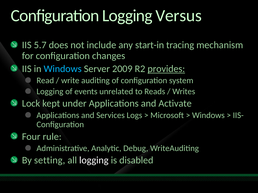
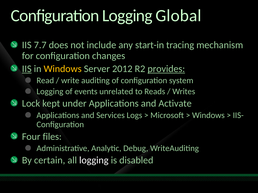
Versus: Versus -> Global
5.7: 5.7 -> 7.7
IIS at (27, 69) underline: none -> present
Windows at (63, 69) colour: light blue -> yellow
2009: 2009 -> 2012
rule: rule -> files
setting: setting -> certain
